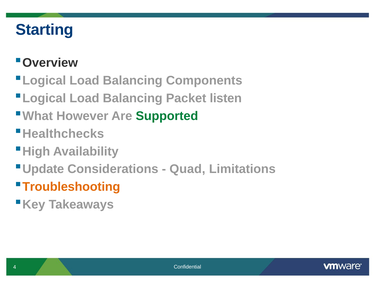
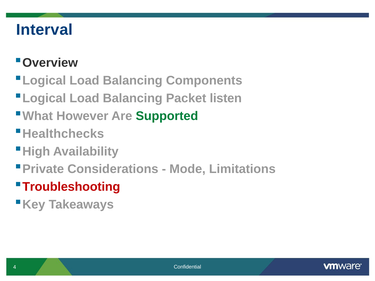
Starting: Starting -> Interval
Update: Update -> Private
Quad: Quad -> Mode
Troubleshooting colour: orange -> red
